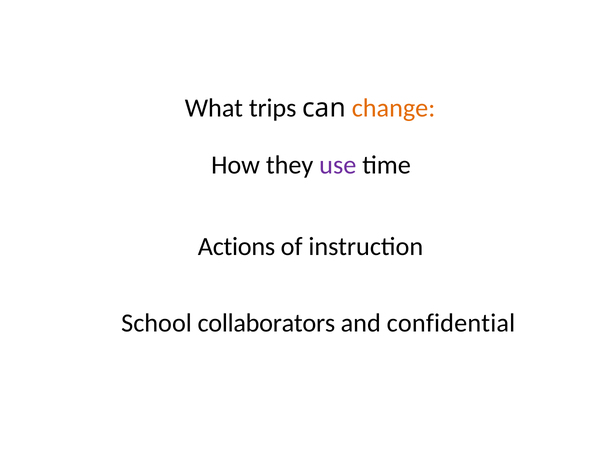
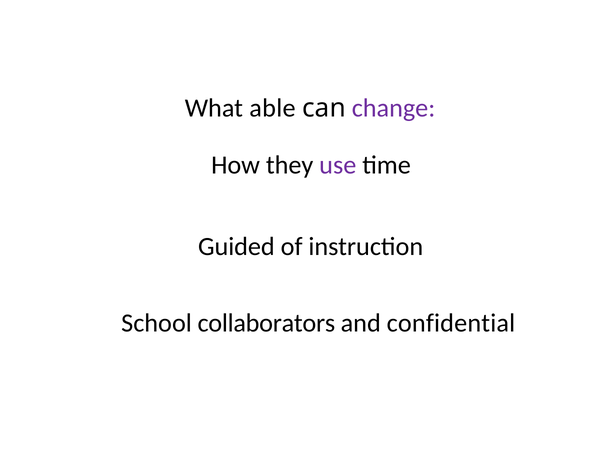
trips: trips -> able
change colour: orange -> purple
Actions: Actions -> Guided
